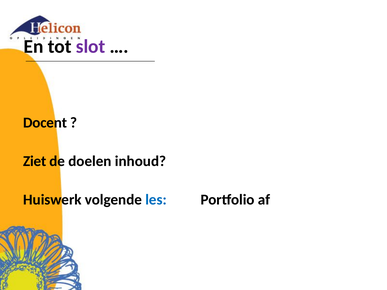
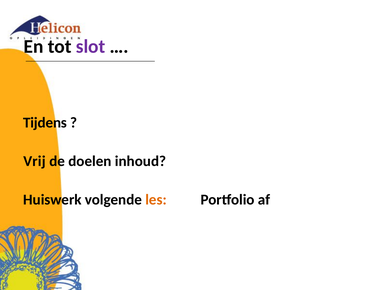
Docent: Docent -> Tijdens
Ziet: Ziet -> Vrij
les colour: blue -> orange
